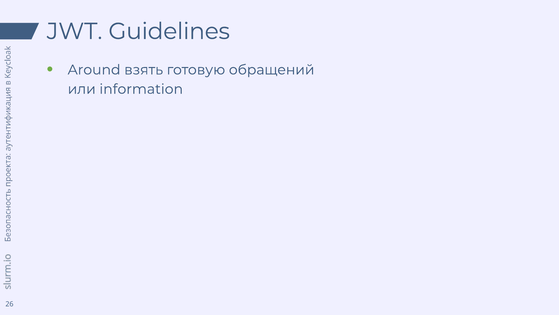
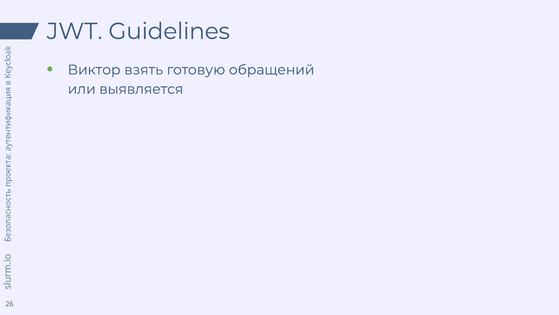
Around: Around -> Виктор
information: information -> выявляется
